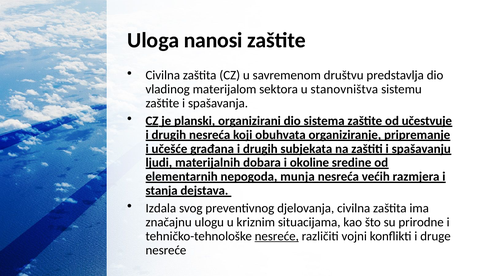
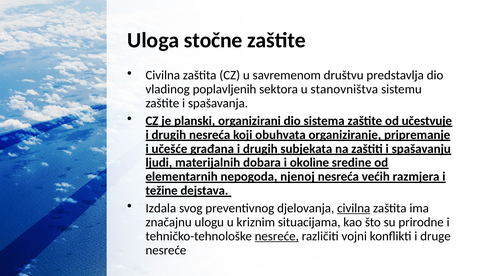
nanosi: nanosi -> stočne
materijalom: materijalom -> poplavljenih
munja: munja -> njenoj
stanja: stanja -> težine
civilna at (354, 208) underline: none -> present
